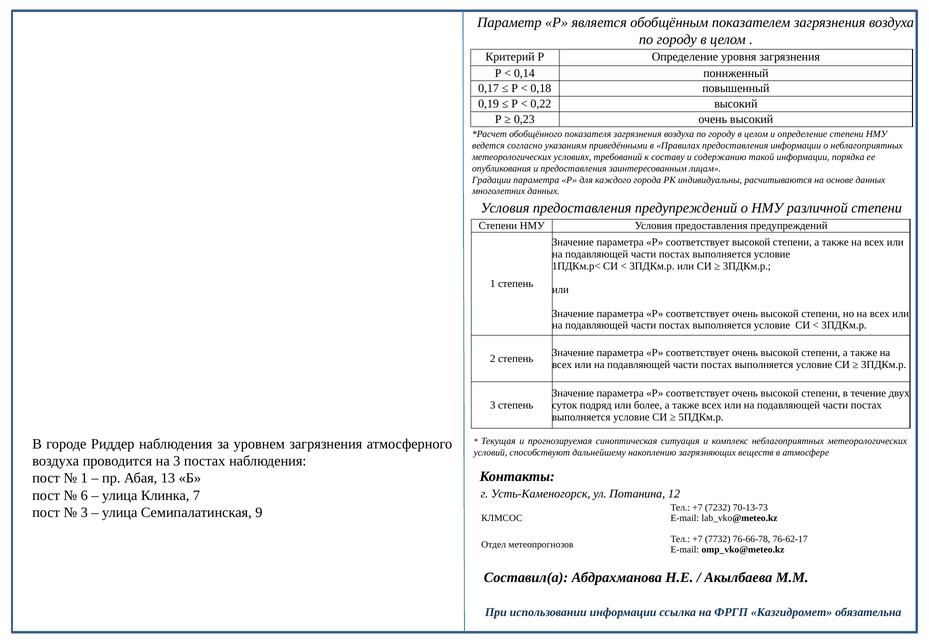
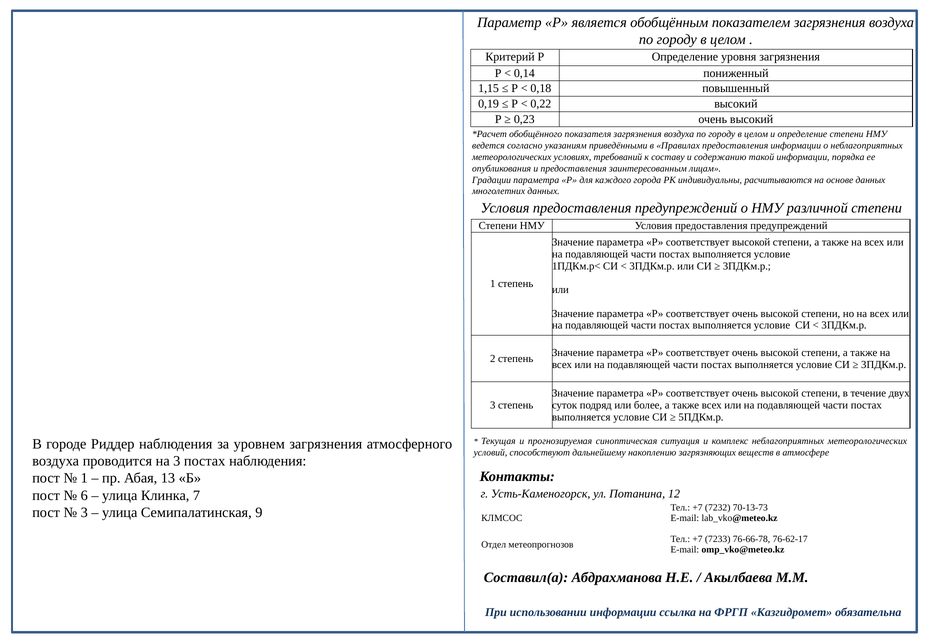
0,17: 0,17 -> 1,15
7732: 7732 -> 7233
